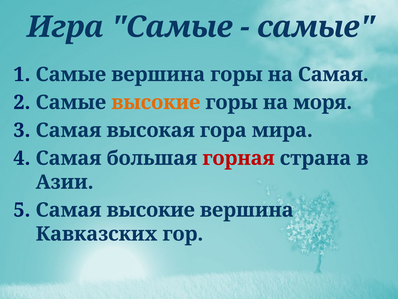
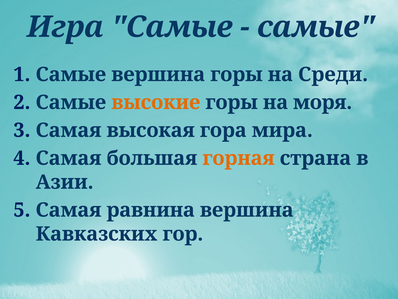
на Самая: Самая -> Среди
горная colour: red -> orange
Самая высокие: высокие -> равнина
